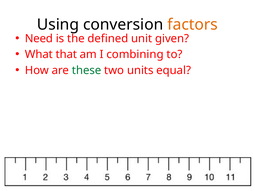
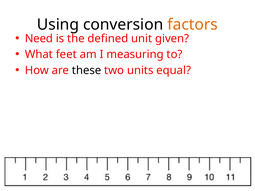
that: that -> feet
combining: combining -> measuring
these colour: green -> black
